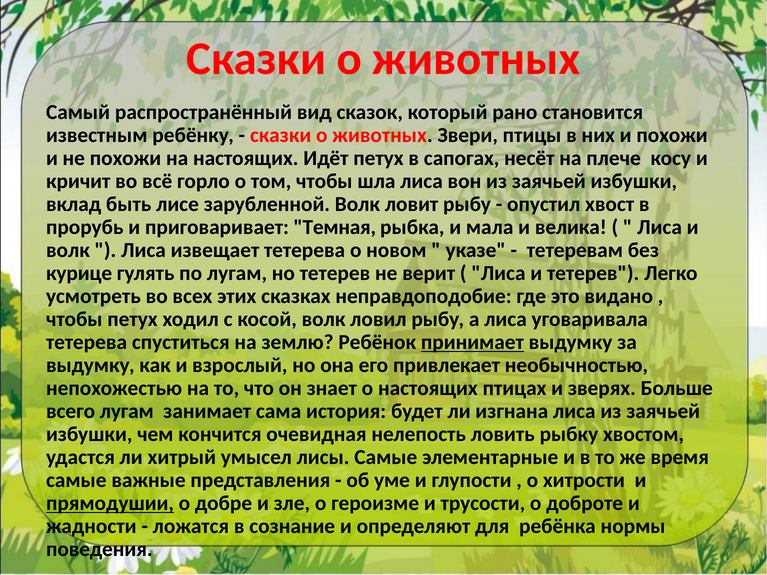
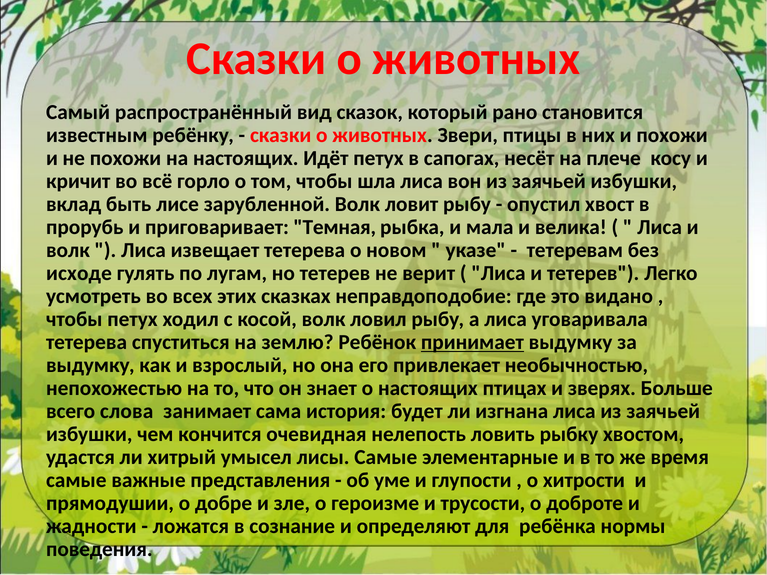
курице: курице -> исходе
всего лугам: лугам -> слова
прямодушии underline: present -> none
